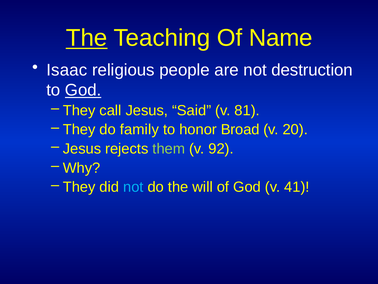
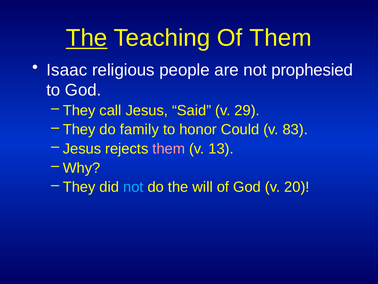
Of Name: Name -> Them
destruction: destruction -> prophesied
God at (83, 90) underline: present -> none
81: 81 -> 29
Broad: Broad -> Could
20: 20 -> 83
them at (169, 148) colour: light green -> pink
92: 92 -> 13
41: 41 -> 20
